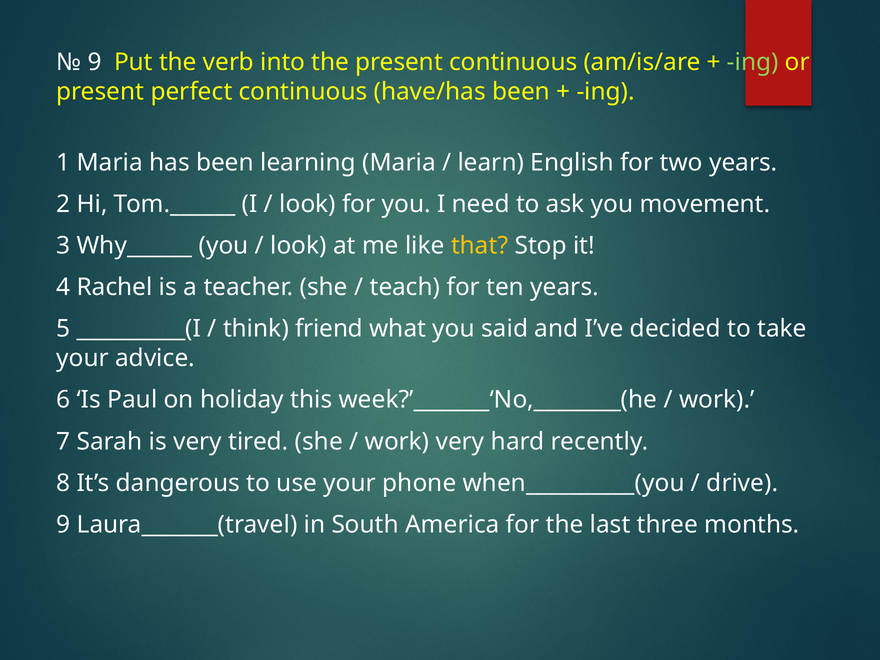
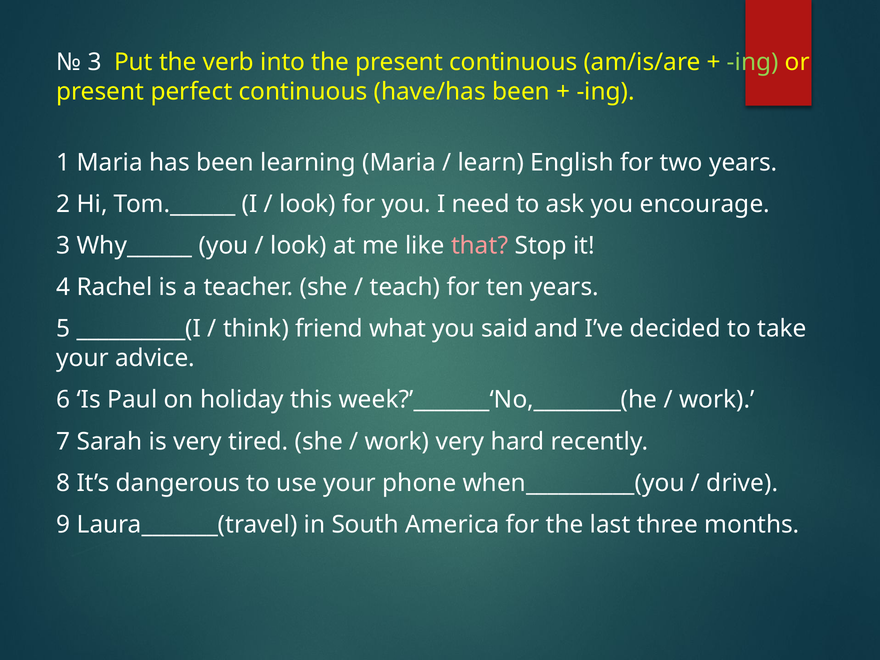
9 at (95, 62): 9 -> 3
movement: movement -> encourage
that colour: yellow -> pink
